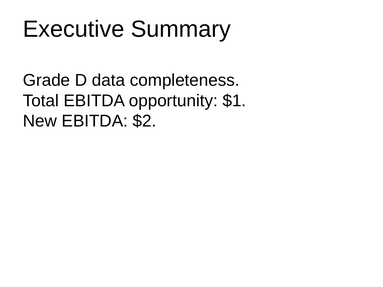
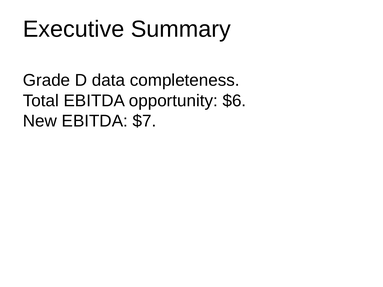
$1: $1 -> $6
$2: $2 -> $7
